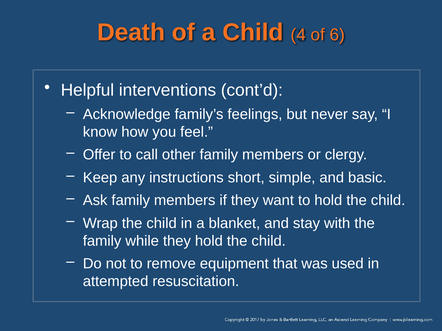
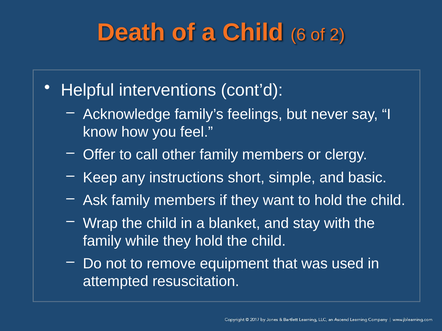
4: 4 -> 6
6: 6 -> 2
